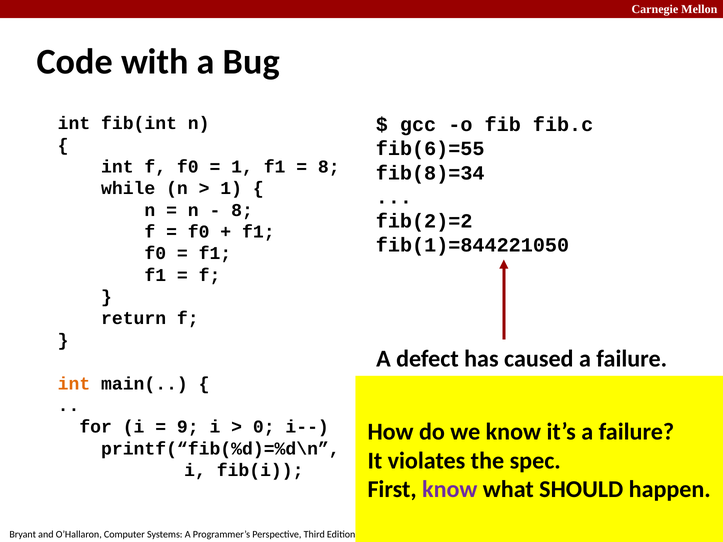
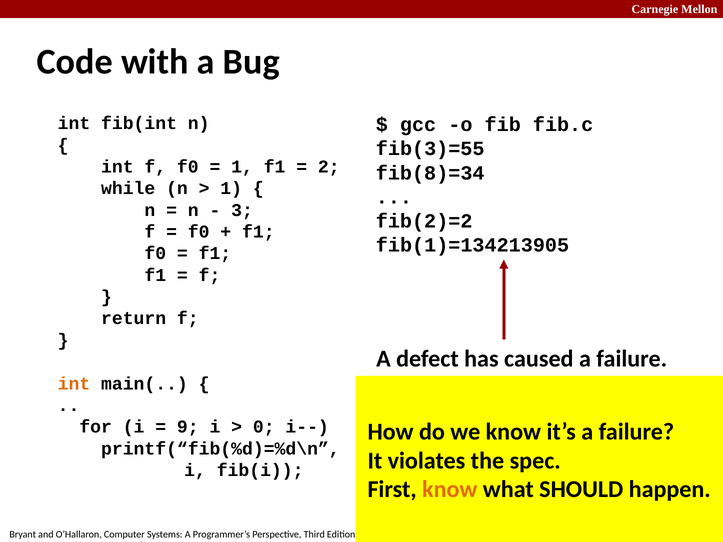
fib(6)=55: fib(6)=55 -> fib(3)=55
8 at (329, 167): 8 -> 2
8 at (242, 210): 8 -> 3
fib(1)=844221050: fib(1)=844221050 -> fib(1)=134213905
know at (450, 490) colour: purple -> orange
